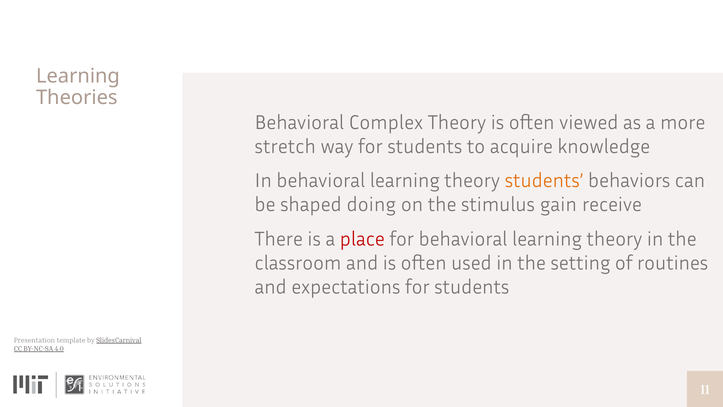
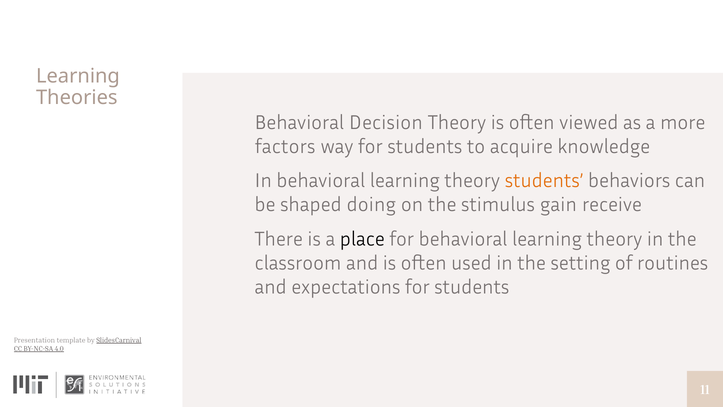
Complex: Complex -> Decision
stretch: stretch -> factors
place colour: red -> black
